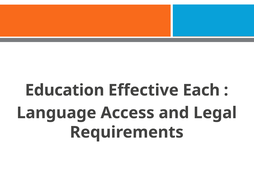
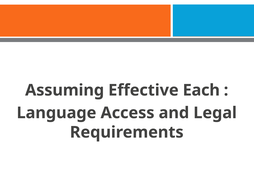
Education: Education -> Assuming
